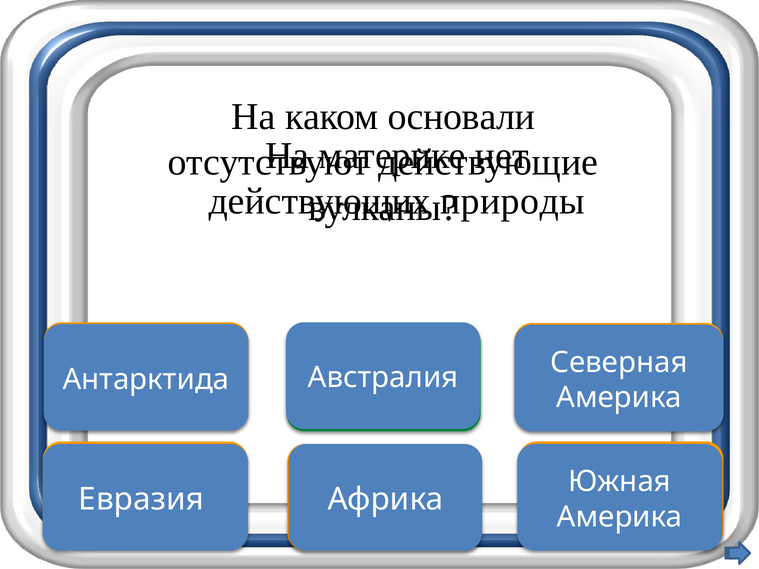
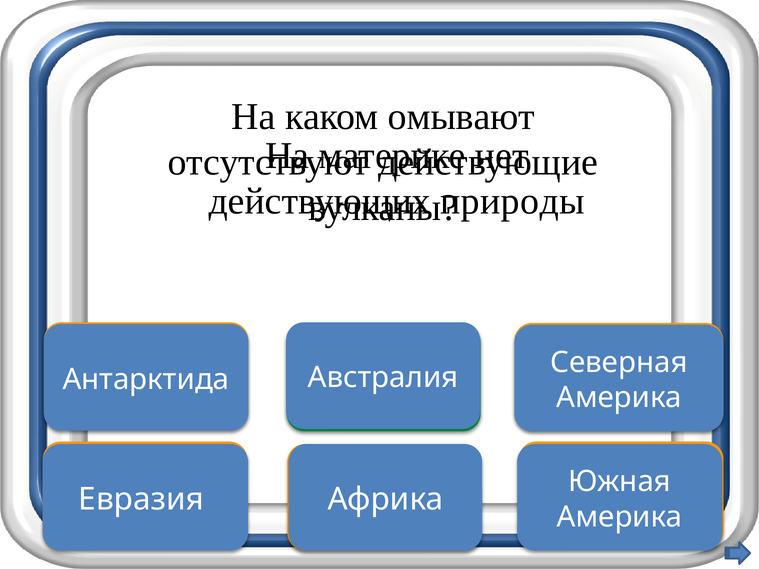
основали: основали -> омывают
